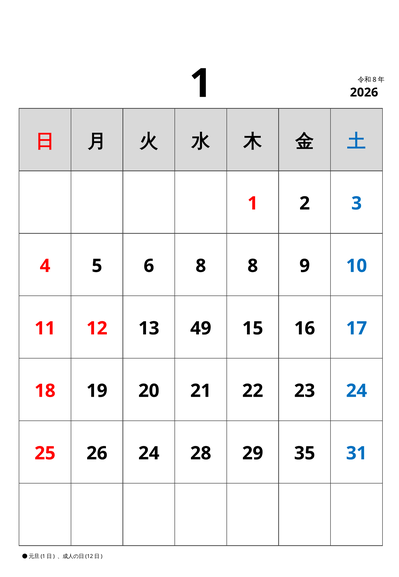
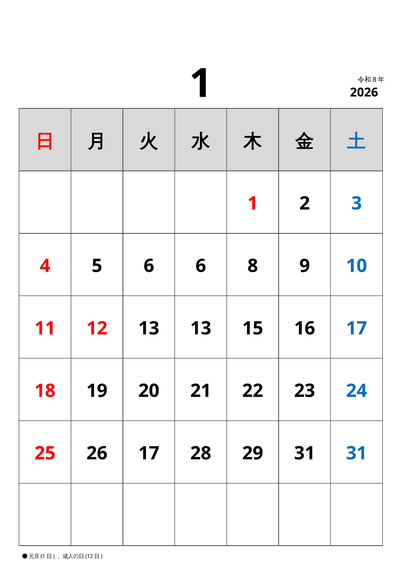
6 8: 8 -> 6
13 49: 49 -> 13
26 24: 24 -> 17
29 35: 35 -> 31
